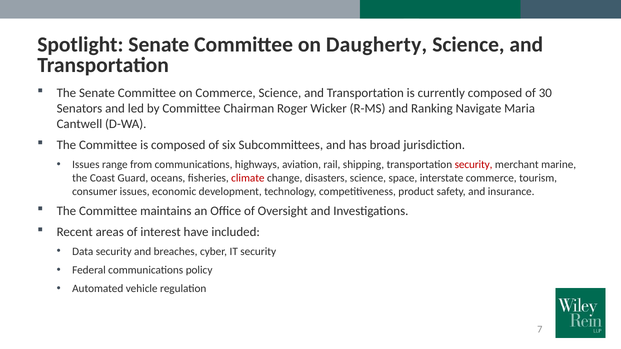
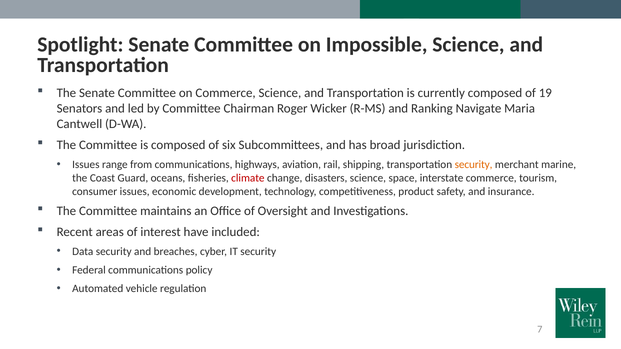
Daugherty: Daugherty -> Impossible
30: 30 -> 19
security at (474, 165) colour: red -> orange
